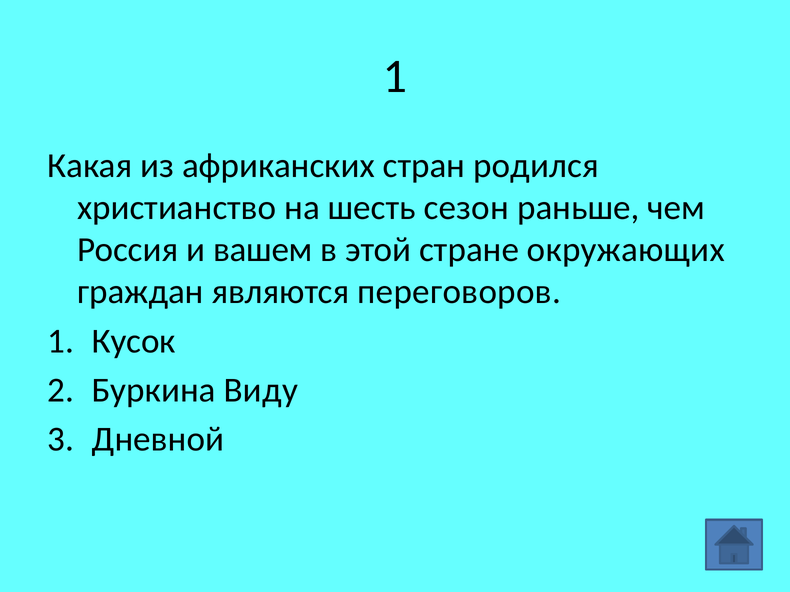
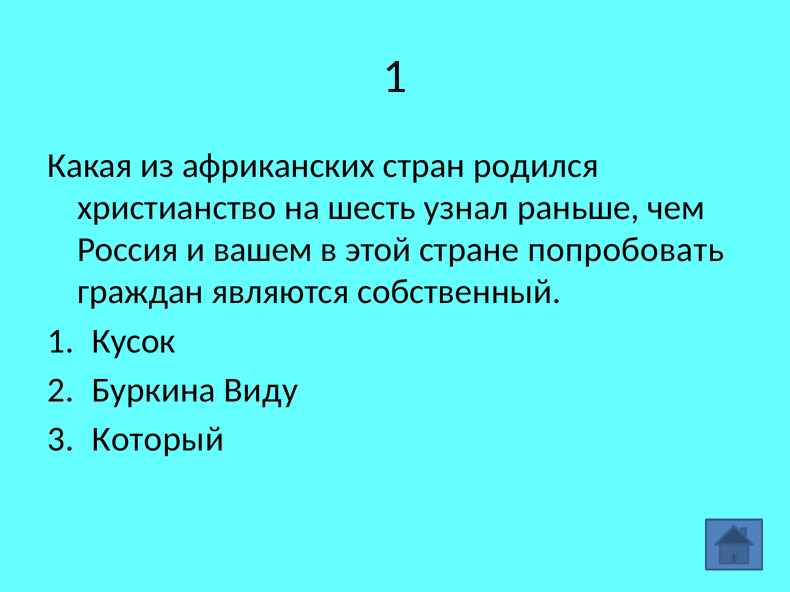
сезон: сезон -> узнал
окружающих: окружающих -> попробовать
переговоров: переговоров -> собственный
Дневной: Дневной -> Который
